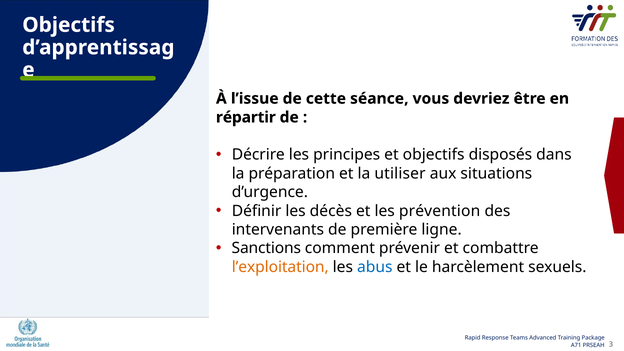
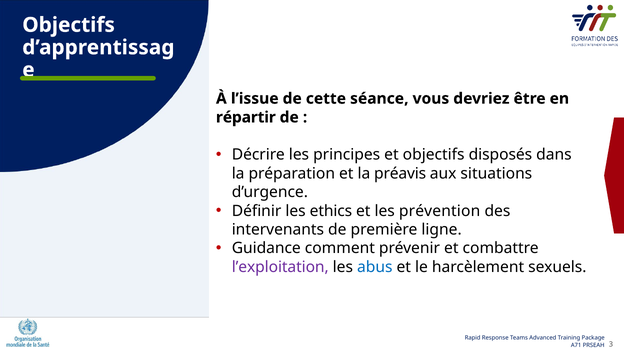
utiliser: utiliser -> préavis
décès: décès -> ethics
Sanctions: Sanctions -> Guidance
l’exploitation colour: orange -> purple
